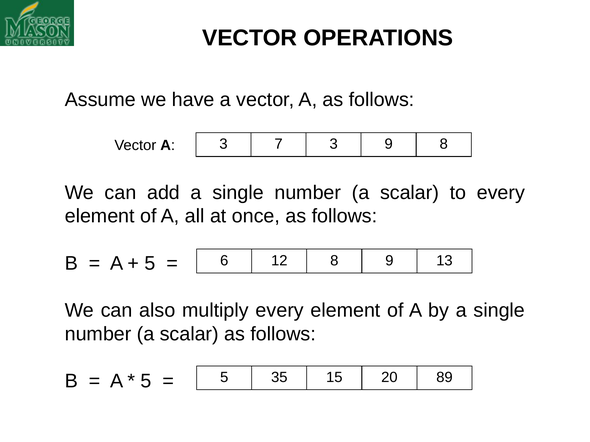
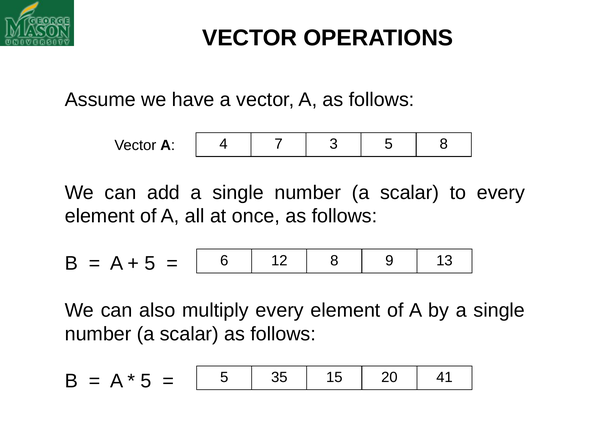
A 3: 3 -> 4
3 9: 9 -> 5
89: 89 -> 41
